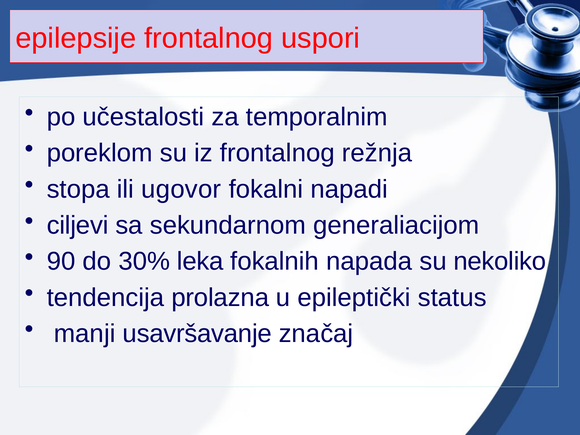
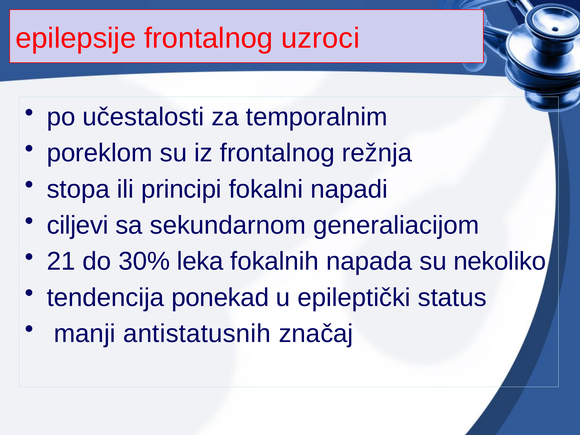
uspori: uspori -> uzroci
ugovor: ugovor -> principi
90: 90 -> 21
prolazna: prolazna -> ponekad
usavršavanje: usavršavanje -> antistatusnih
